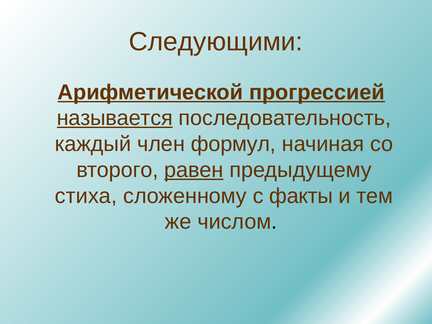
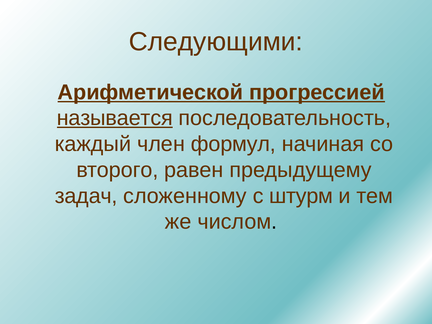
равен underline: present -> none
стиха: стиха -> задач
факты: факты -> штурм
